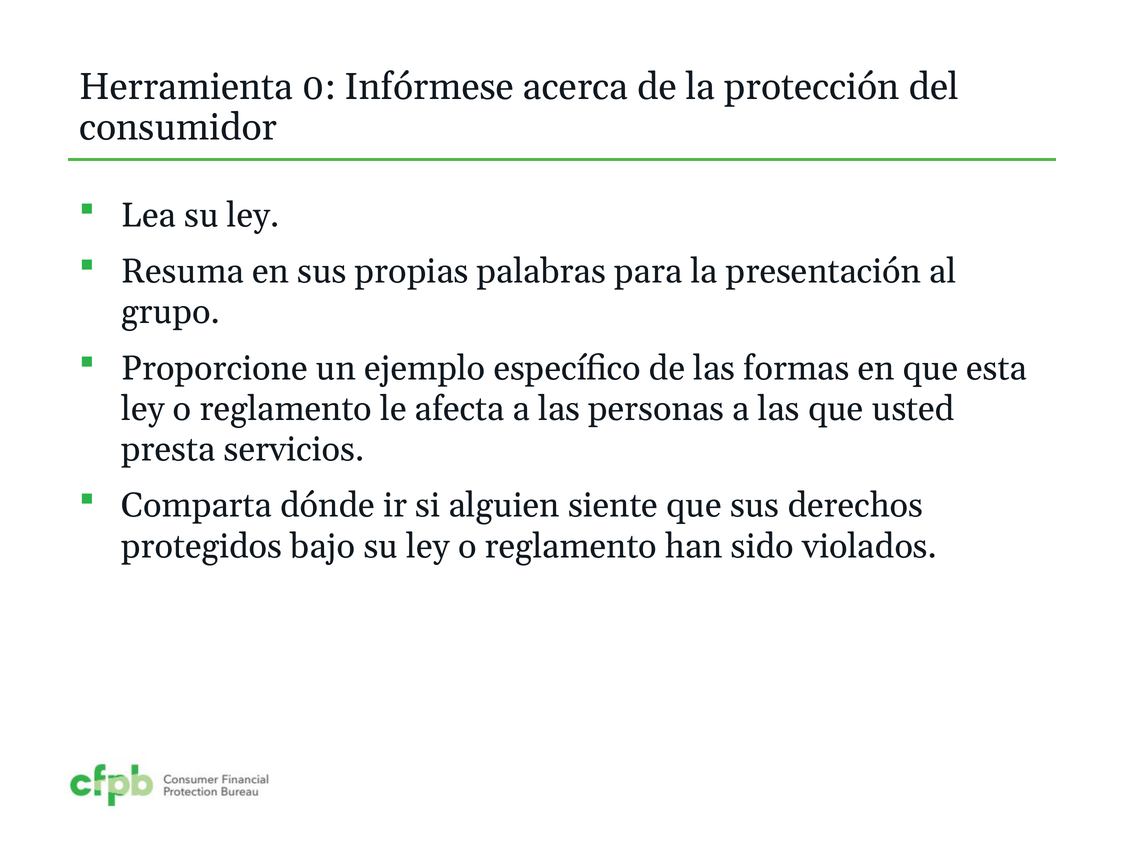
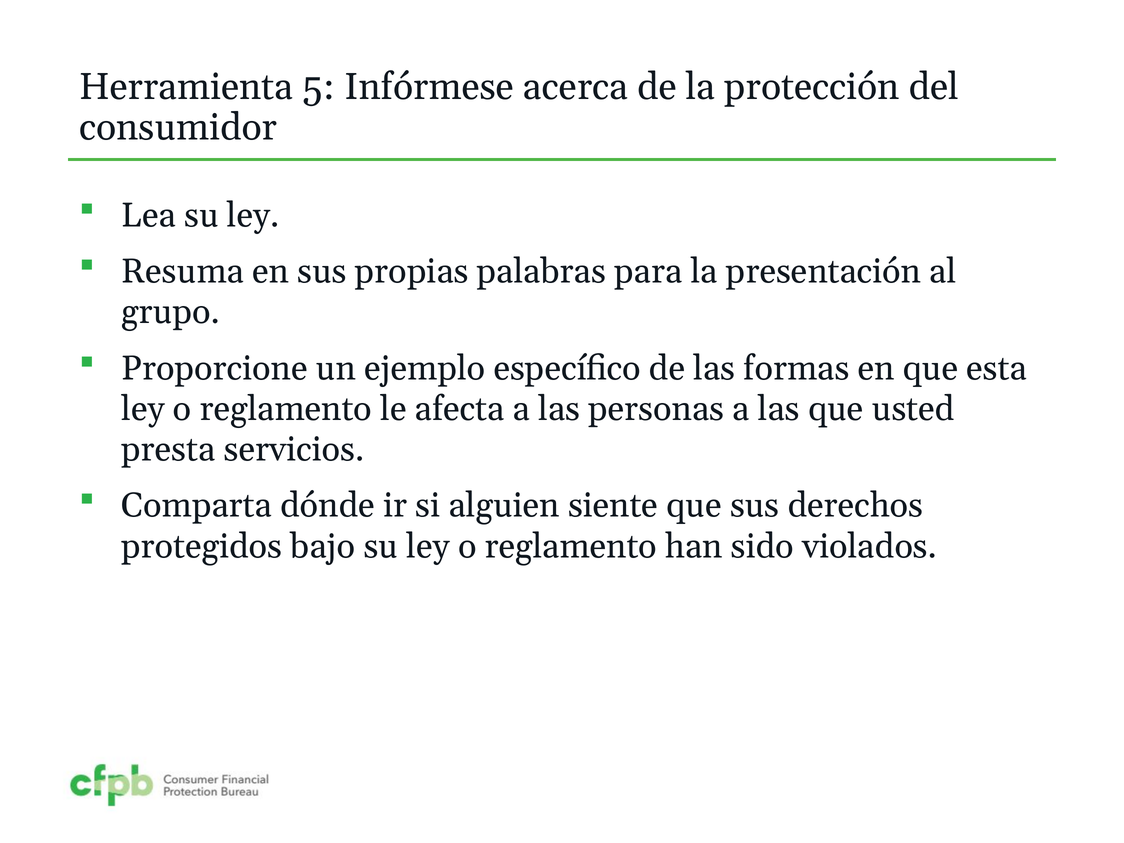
0: 0 -> 5
